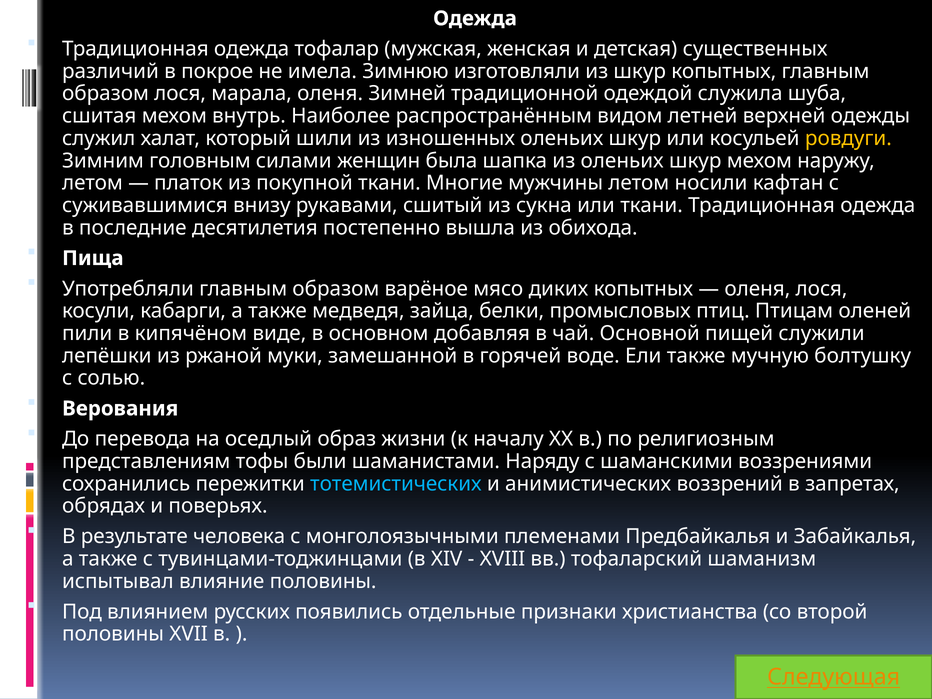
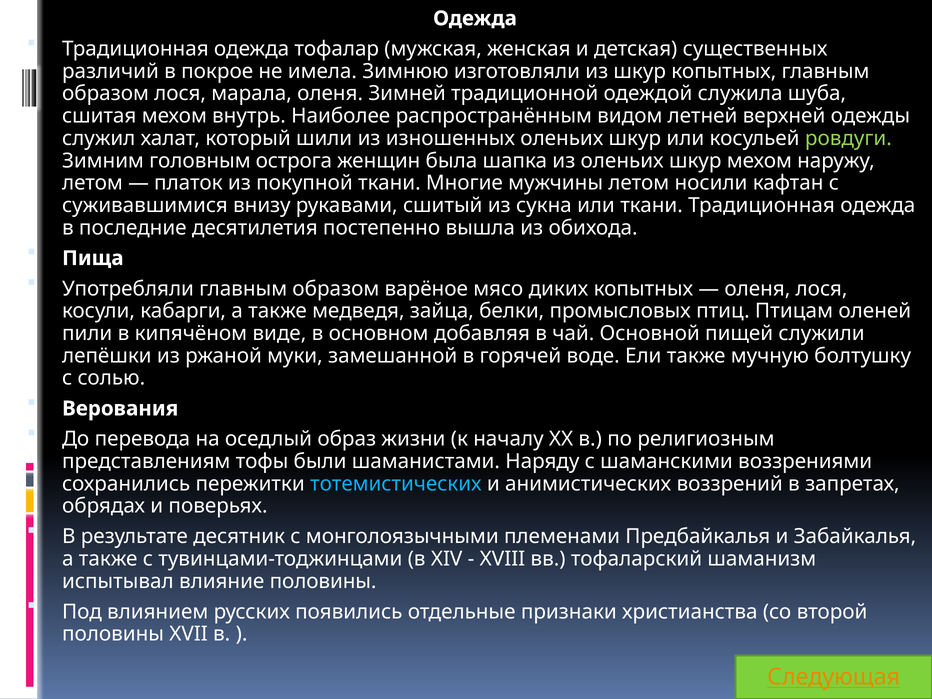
ровдуги colour: yellow -> light green
силами: силами -> острога
человека: человека -> десятник
